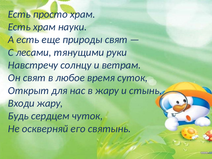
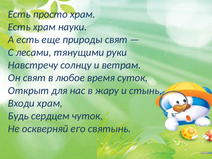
Входи жару: жару -> храм
